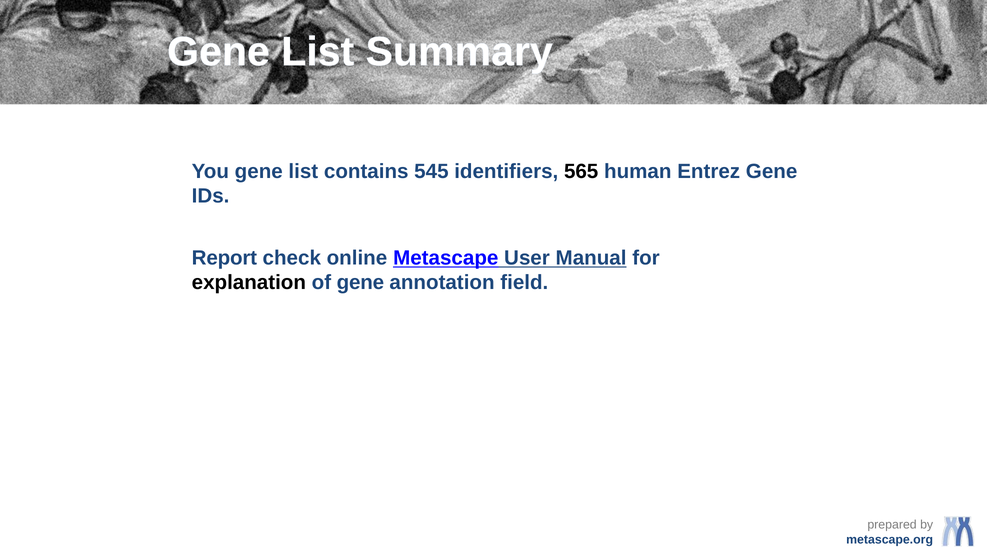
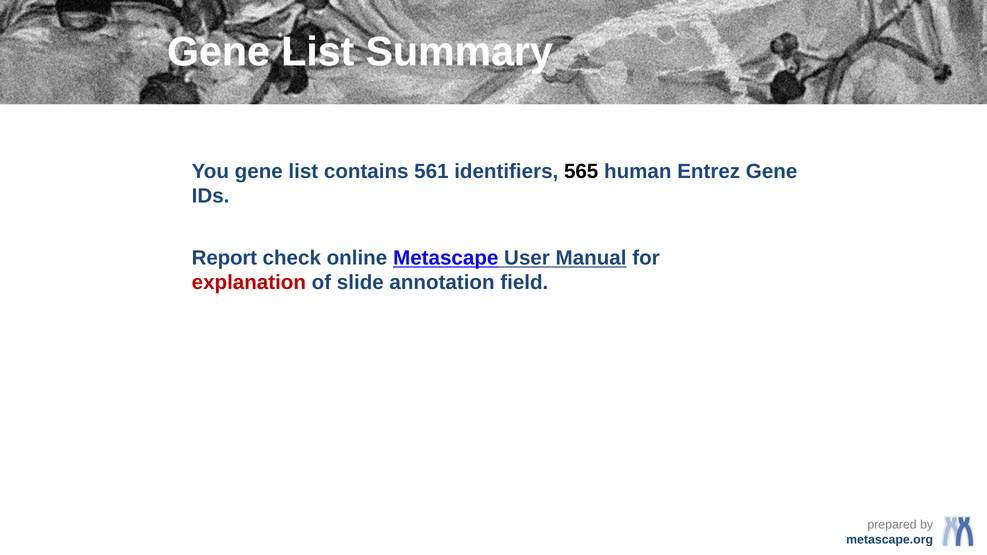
545: 545 -> 561
explanation colour: black -> red
of gene: gene -> slide
